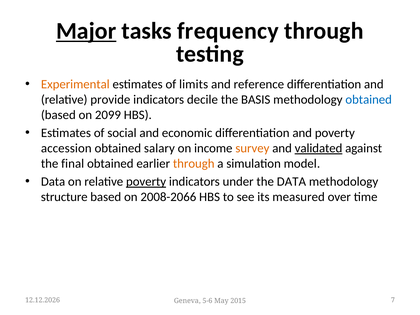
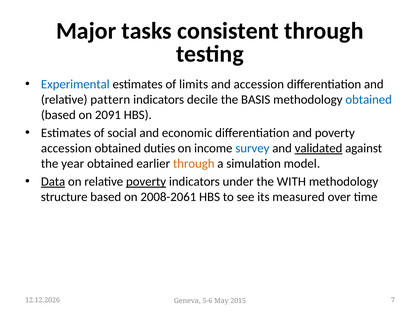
Major underline: present -> none
frequency: frequency -> consistent
Experimental colour: orange -> blue
and reference: reference -> accession
provide: provide -> pattern
2099: 2099 -> 2091
salary: salary -> duties
survey colour: orange -> blue
final: final -> year
Data at (53, 182) underline: none -> present
the DATA: DATA -> WITH
2008-2066: 2008-2066 -> 2008-2061
